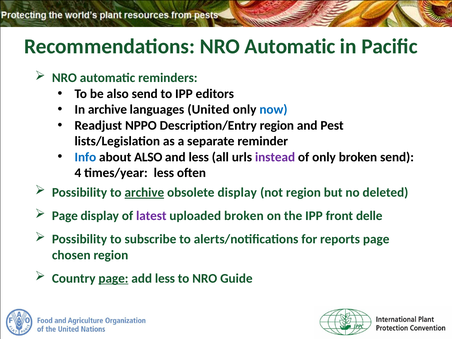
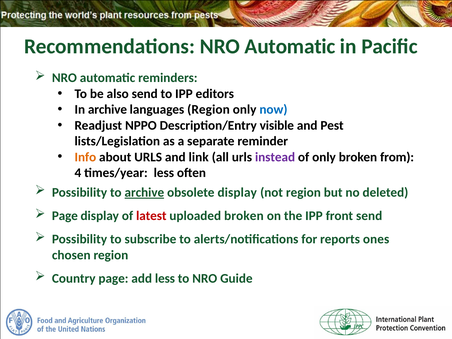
languages United: United -> Region
Description/Entry region: region -> visible
Info colour: blue -> orange
about ALSO: ALSO -> URLS
and less: less -> link
broken send: send -> from
latest colour: purple -> red
front delle: delle -> send
reports page: page -> ones
page at (113, 278) underline: present -> none
